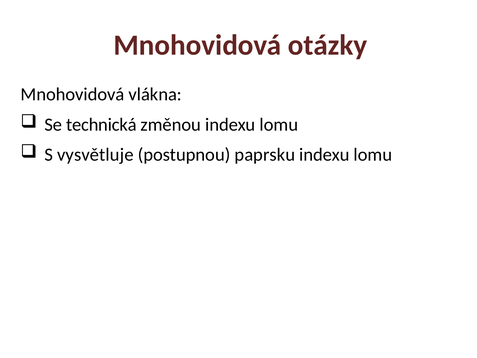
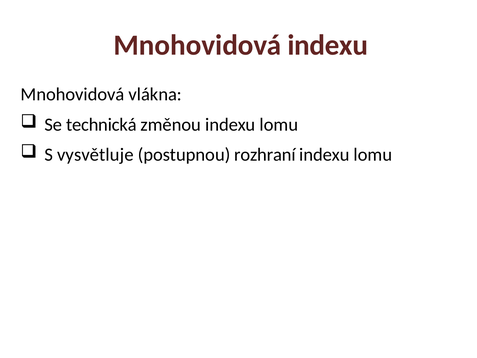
Mnohovidová otázky: otázky -> indexu
paprsku: paprsku -> rozhraní
